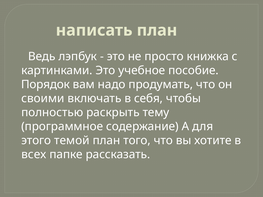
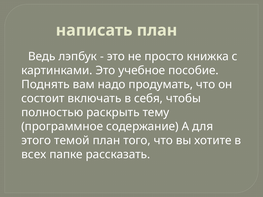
Порядок: Порядок -> Поднять
своими: своими -> состоит
